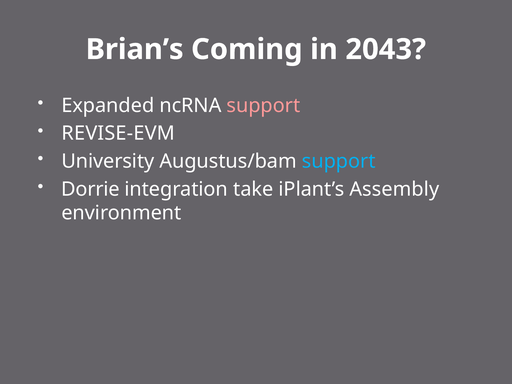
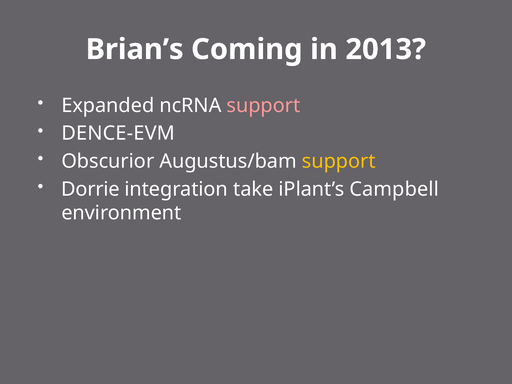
2043: 2043 -> 2013
REVISE-EVM: REVISE-EVM -> DENCE-EVM
University: University -> Obscurior
support at (339, 161) colour: light blue -> yellow
Assembly: Assembly -> Campbell
